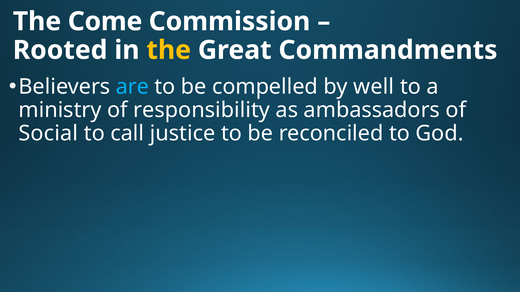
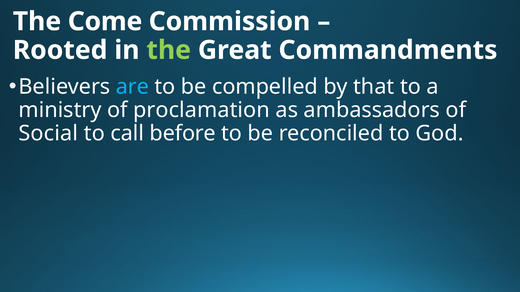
the at (169, 50) colour: yellow -> light green
well: well -> that
responsibility: responsibility -> proclamation
justice: justice -> before
